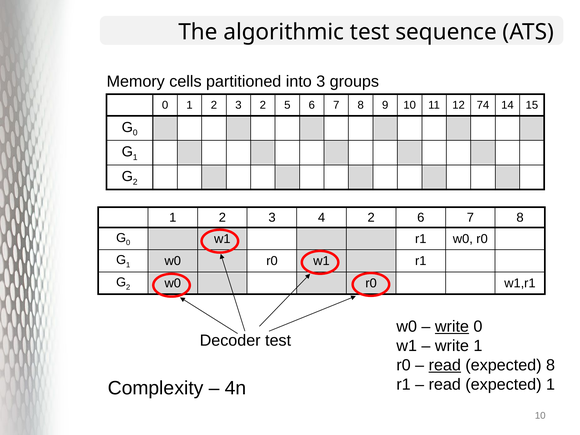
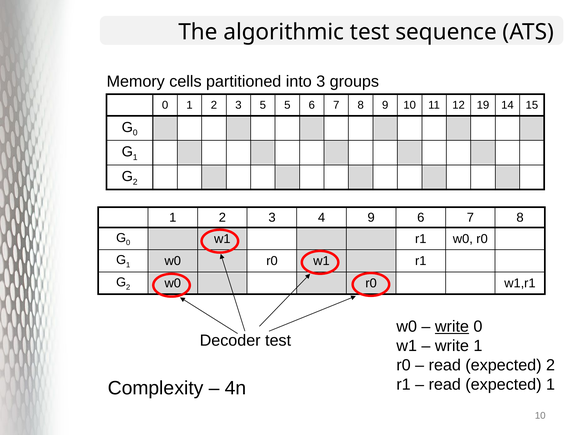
3 2: 2 -> 5
74: 74 -> 19
4 2: 2 -> 9
read at (445, 365) underline: present -> none
expected 8: 8 -> 2
